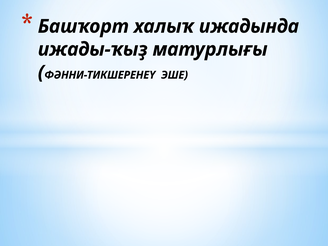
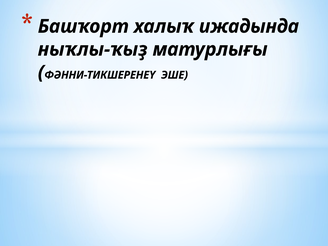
ижады-ҡыҙ: ижады-ҡыҙ -> ныҡлы-ҡыҙ
